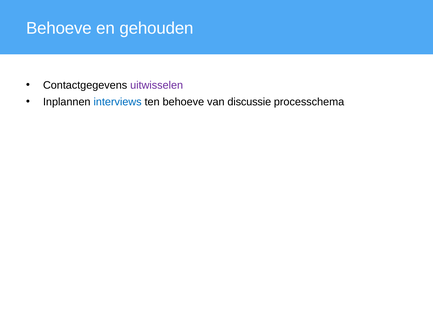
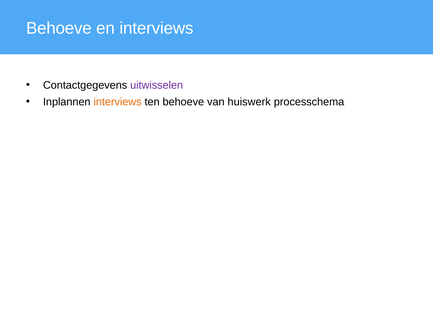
en gehouden: gehouden -> interviews
interviews at (118, 102) colour: blue -> orange
discussie: discussie -> huiswerk
